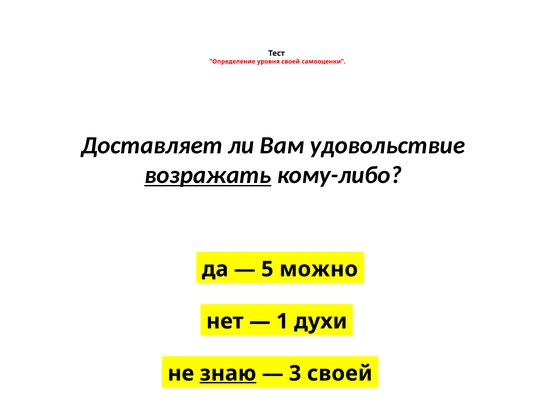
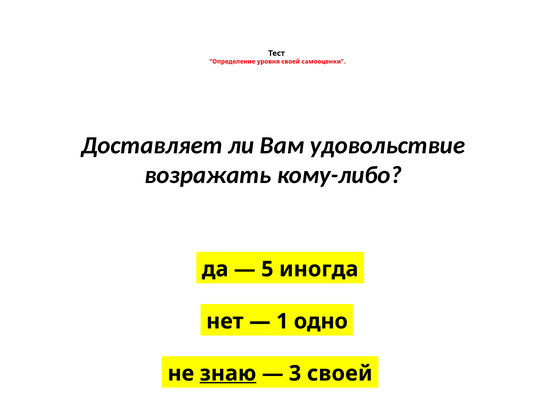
возражать underline: present -> none
можно: можно -> иногда
духи: духи -> одно
